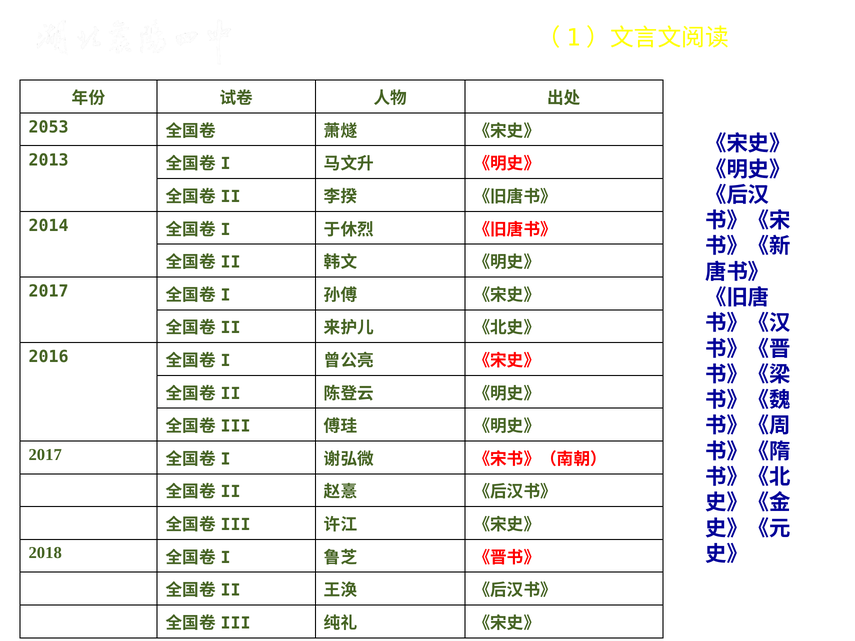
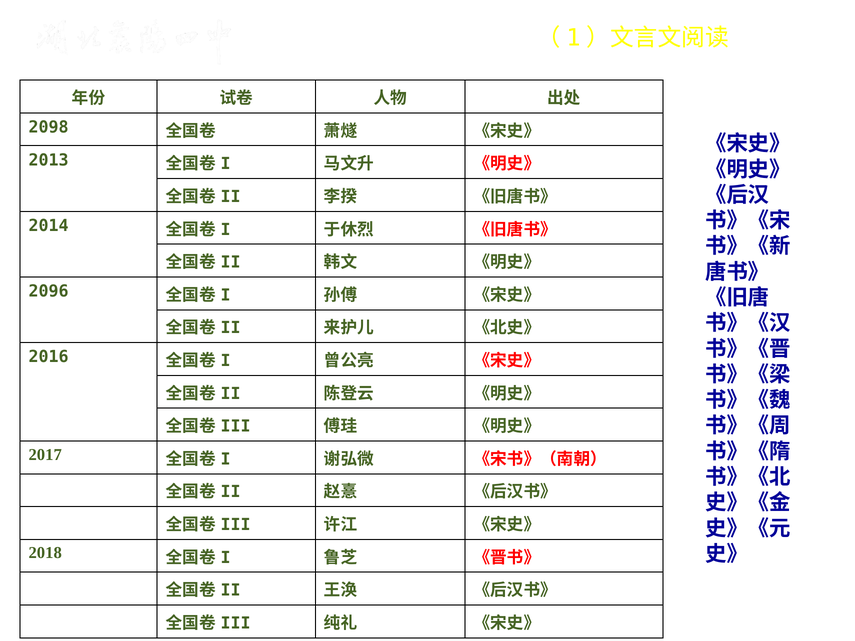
2053: 2053 -> 2098
2017 at (49, 291): 2017 -> 2096
